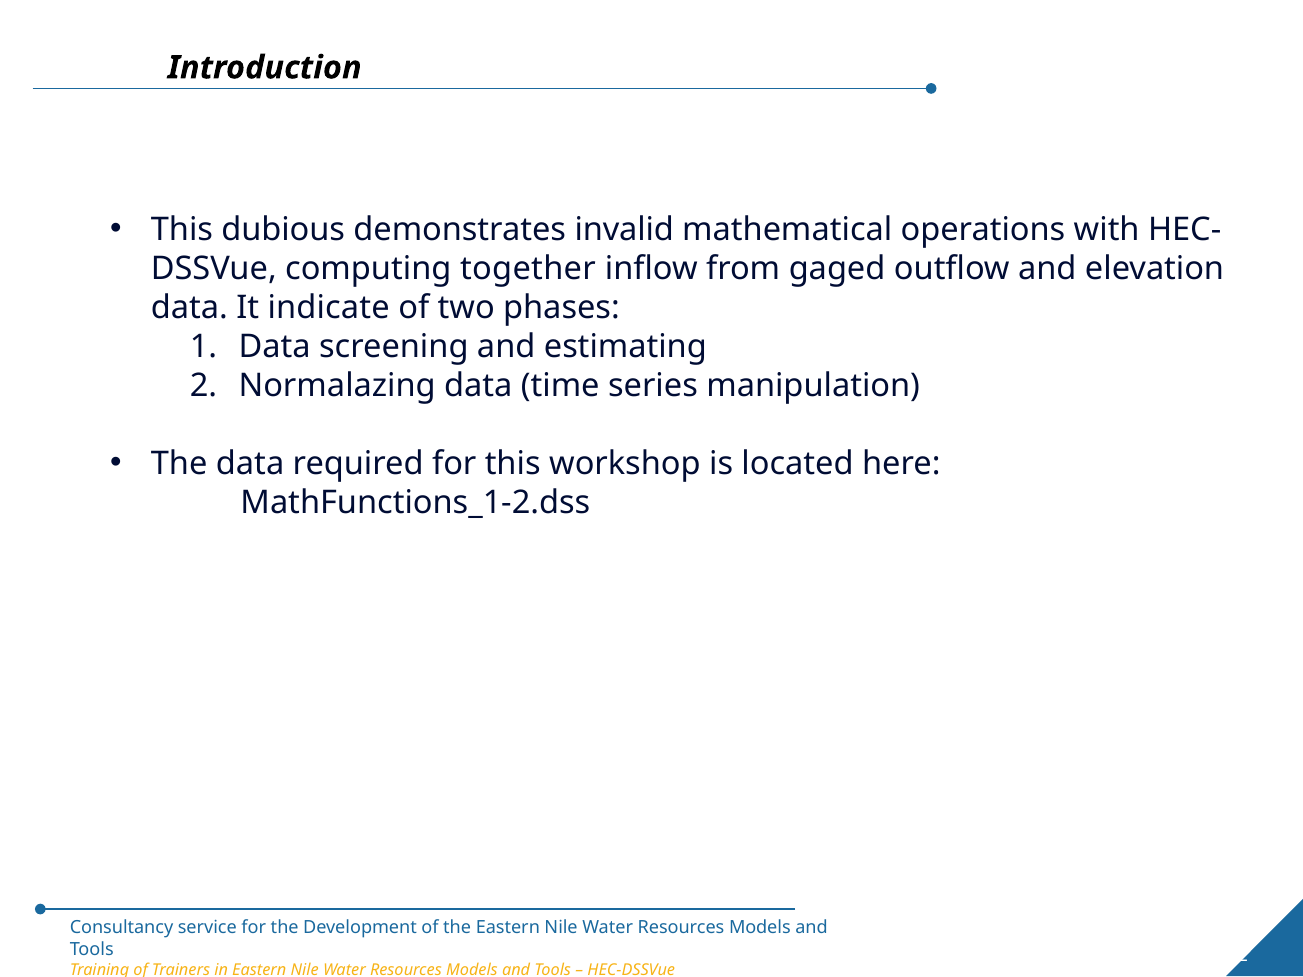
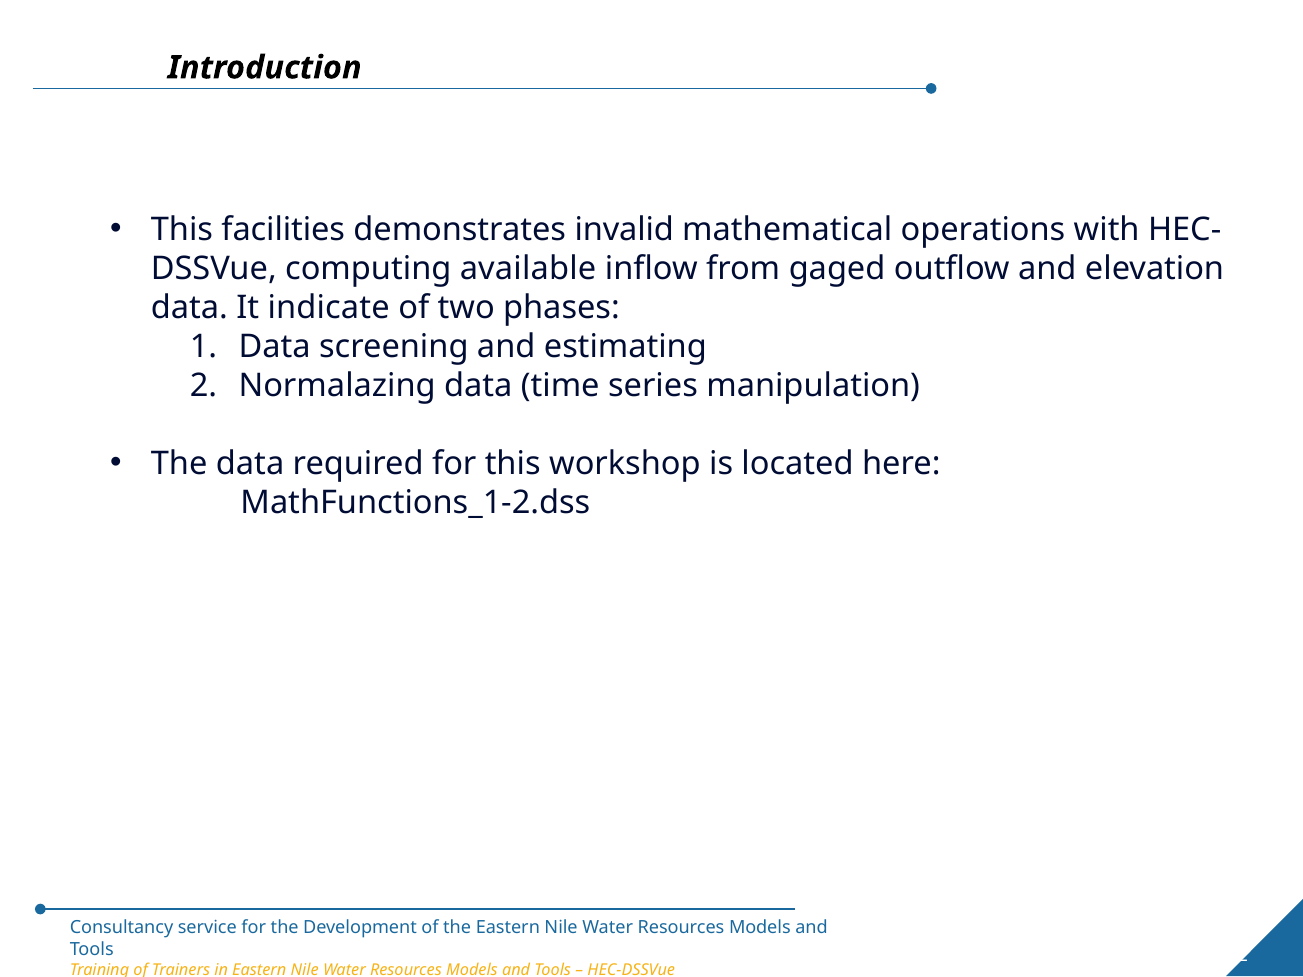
dubious: dubious -> facilities
together: together -> available
